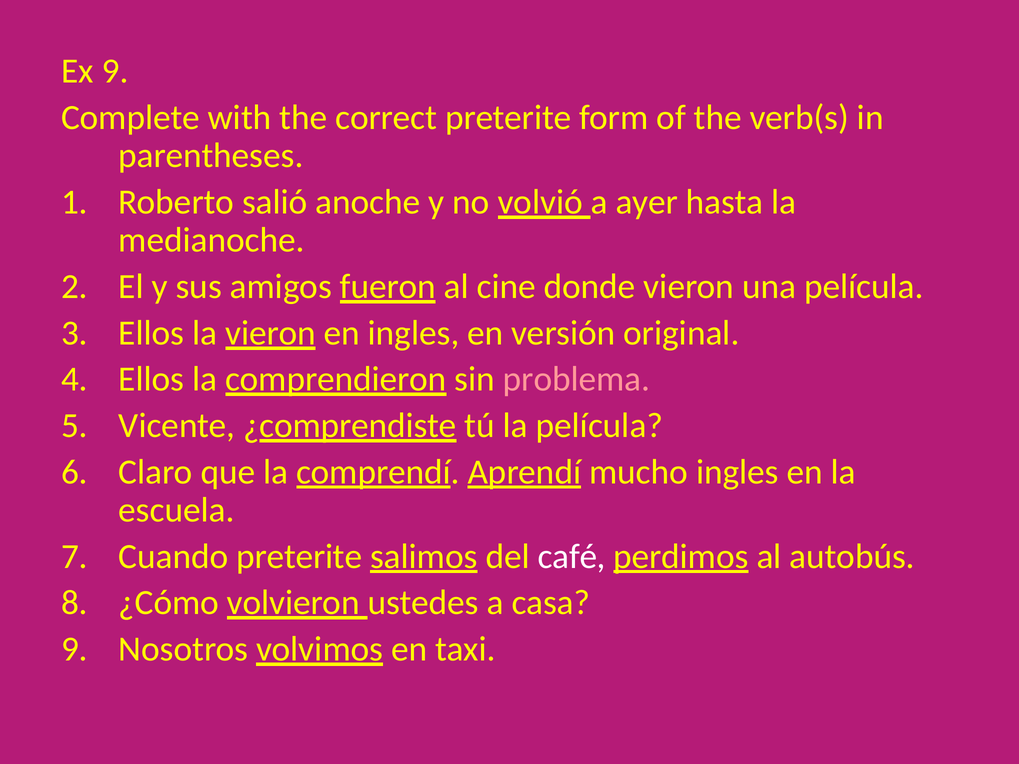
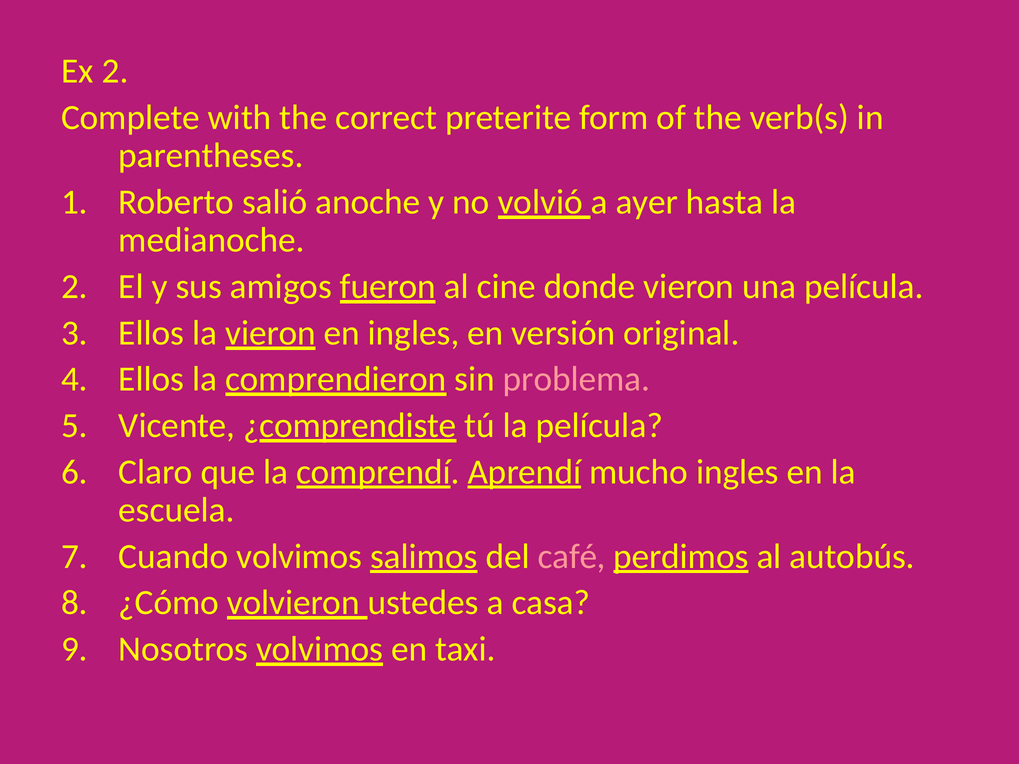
Ex 9: 9 -> 2
Cuando preterite: preterite -> volvimos
café colour: white -> pink
